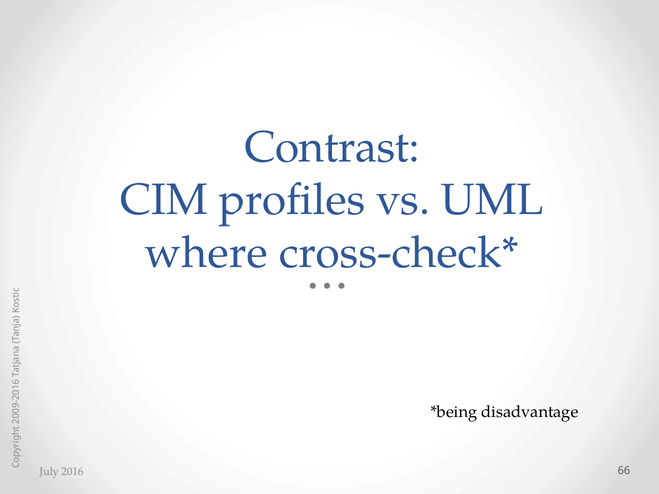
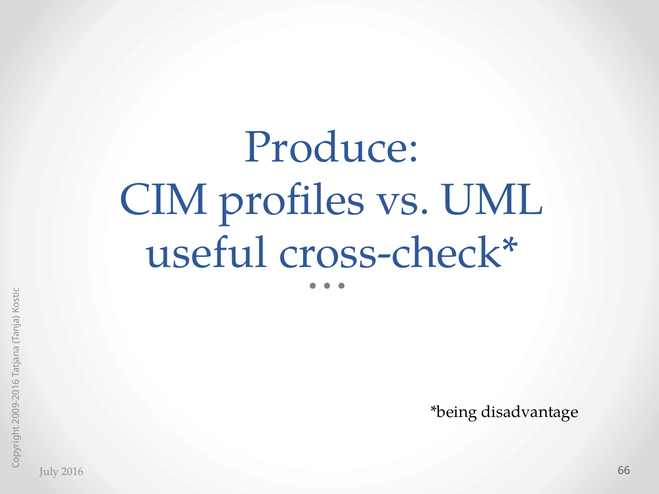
Contrast: Contrast -> Produce
where: where -> useful
